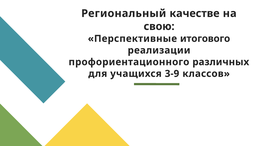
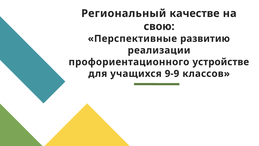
итогового: итогового -> развитию
различных: различных -> устройстве
3-9: 3-9 -> 9-9
